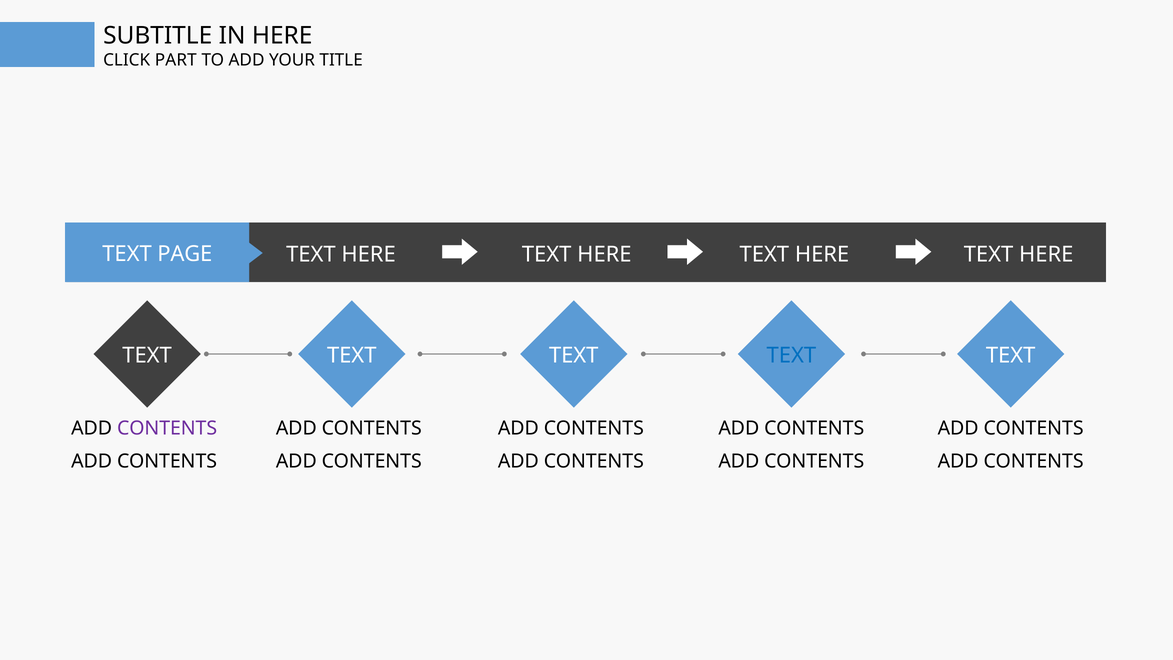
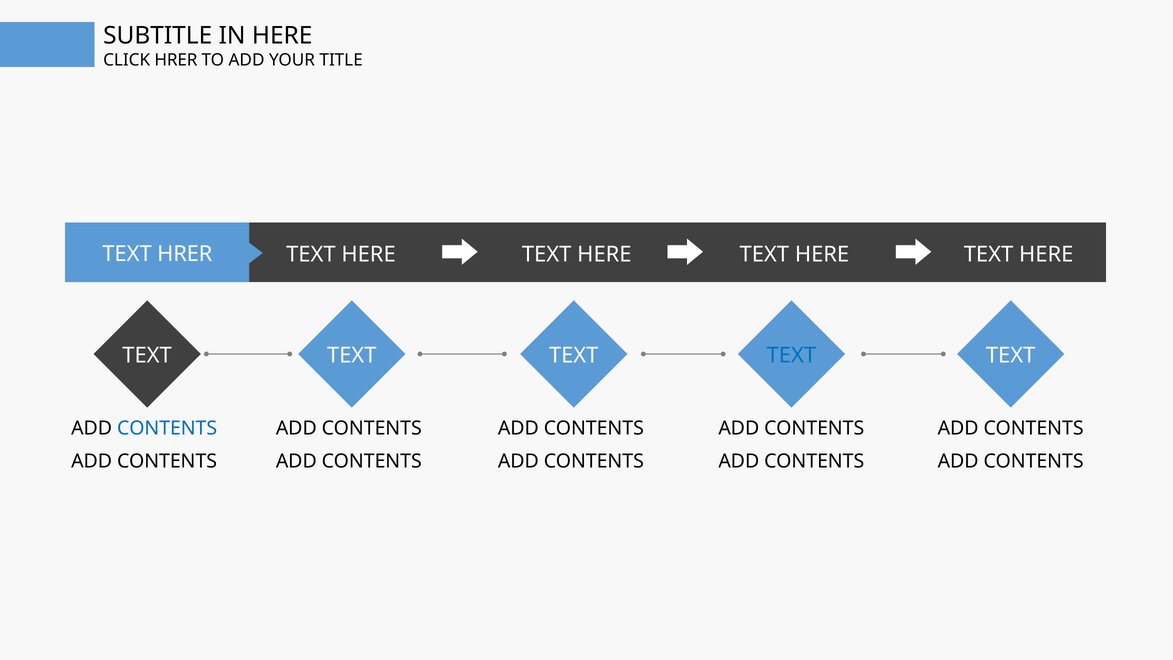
CLICK PART: PART -> HRER
TEXT PAGE: PAGE -> HRER
CONTENTS at (167, 428) colour: purple -> blue
